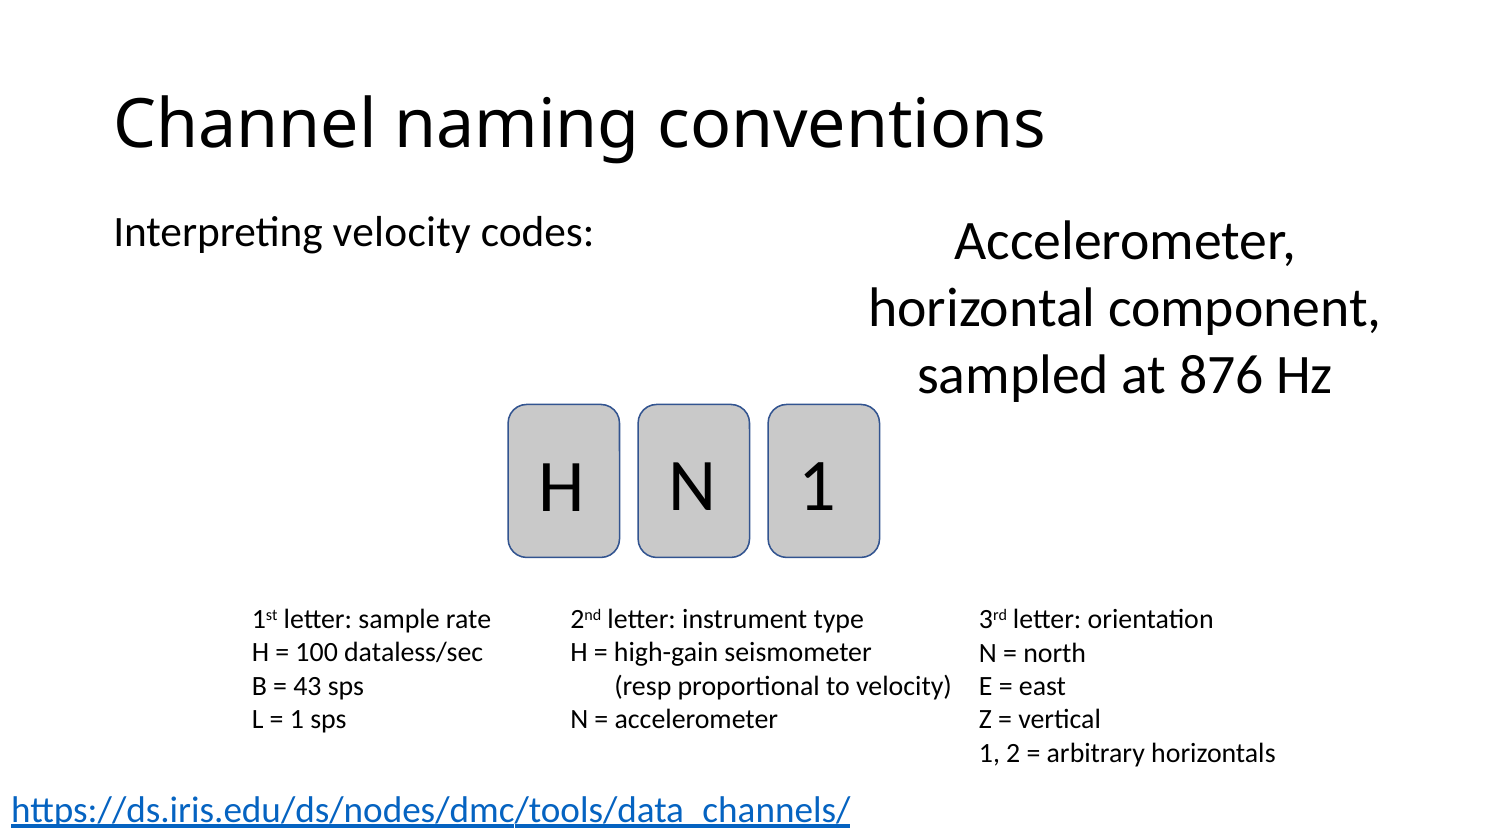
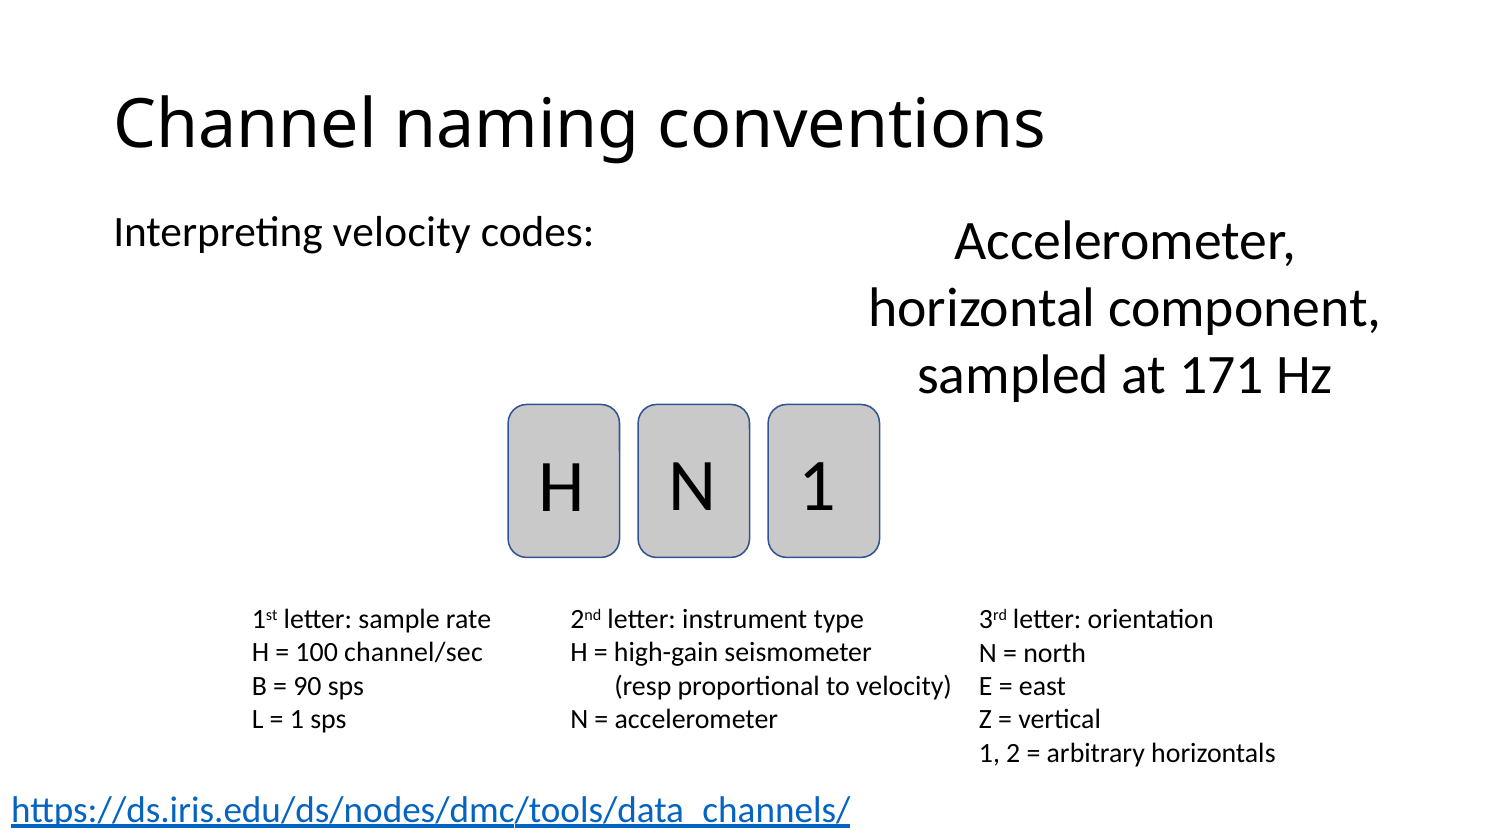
876: 876 -> 171
dataless/sec: dataless/sec -> channel/sec
43: 43 -> 90
